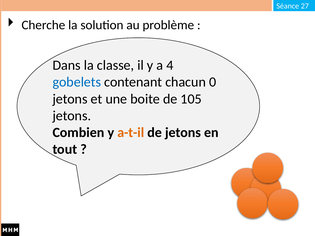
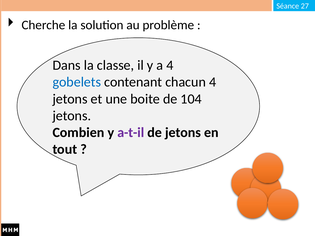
chacun 0: 0 -> 4
105: 105 -> 104
a-t-il colour: orange -> purple
